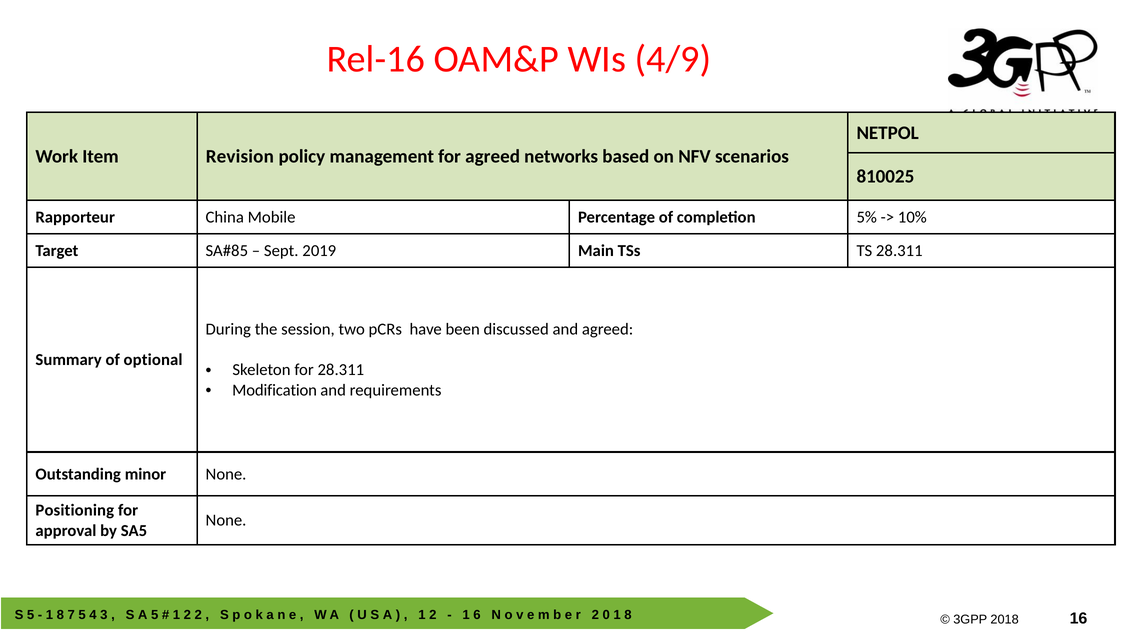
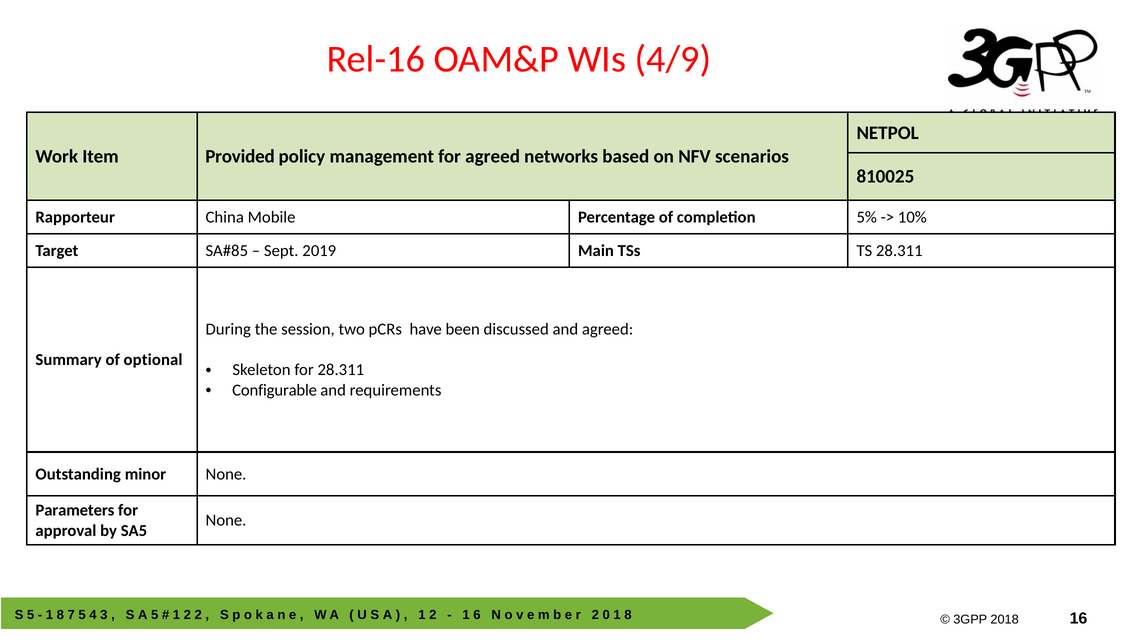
Revision: Revision -> Provided
Modification: Modification -> Configurable
Positioning: Positioning -> Parameters
